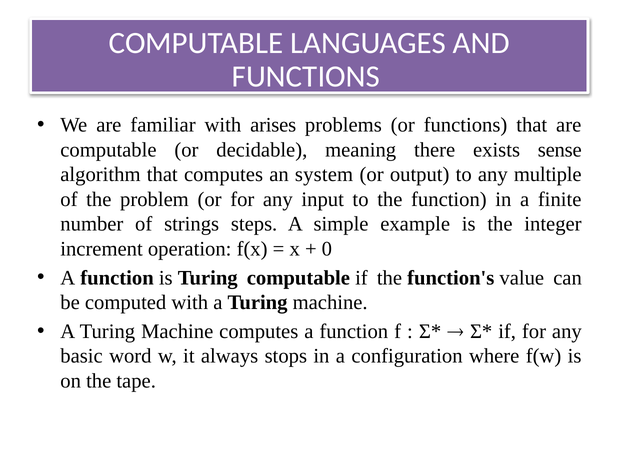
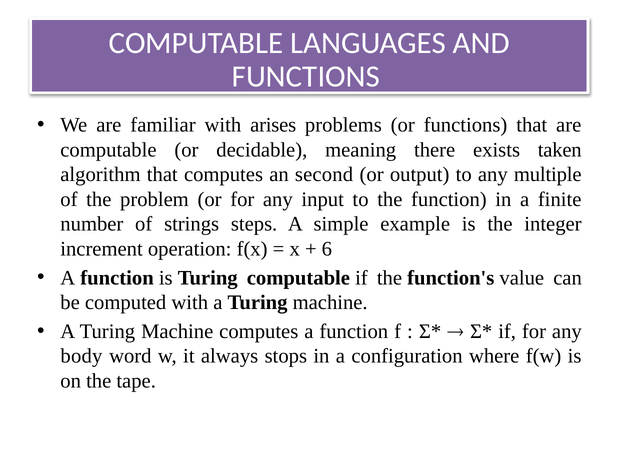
sense: sense -> taken
system: system -> second
0: 0 -> 6
basic: basic -> body
